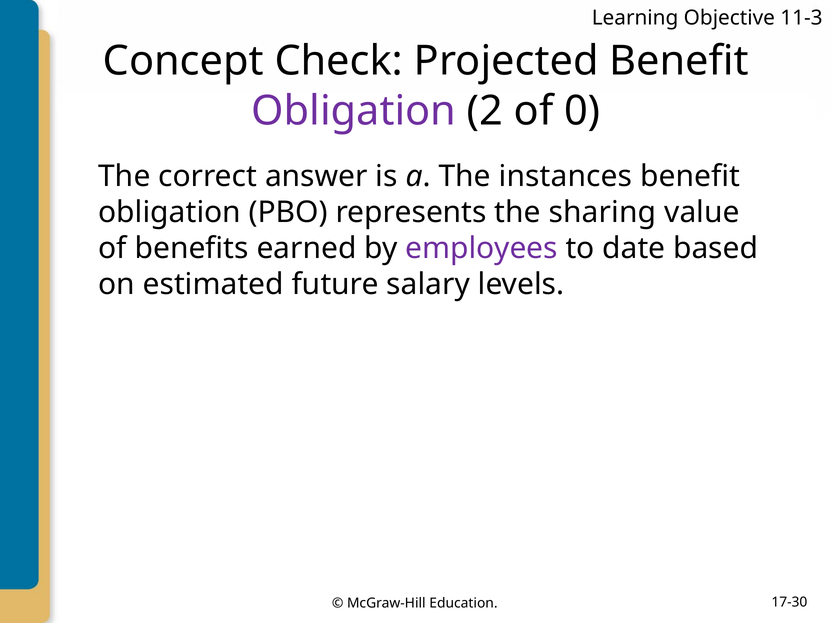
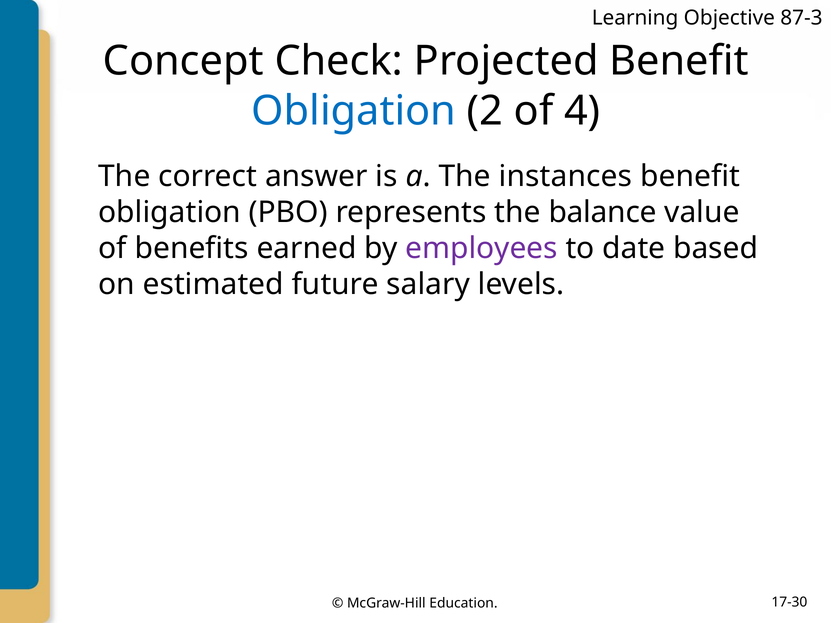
11-3: 11-3 -> 87-3
Obligation at (354, 111) colour: purple -> blue
0: 0 -> 4
sharing: sharing -> balance
